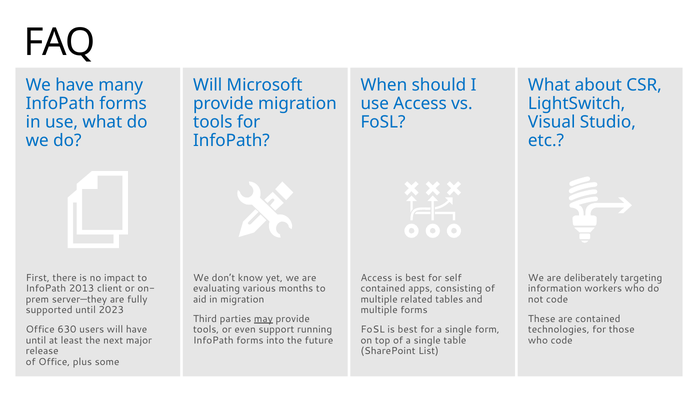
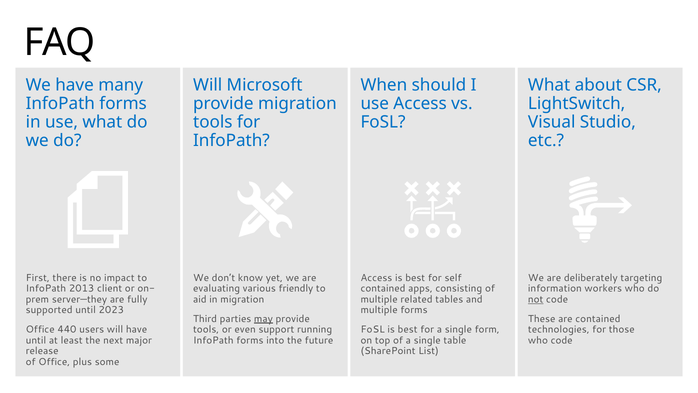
months: months -> friendly
not underline: none -> present
630: 630 -> 440
